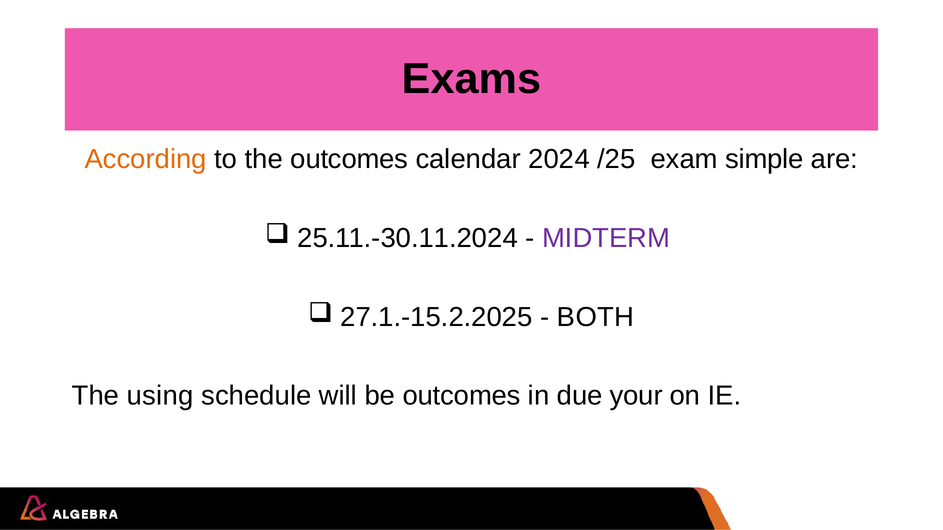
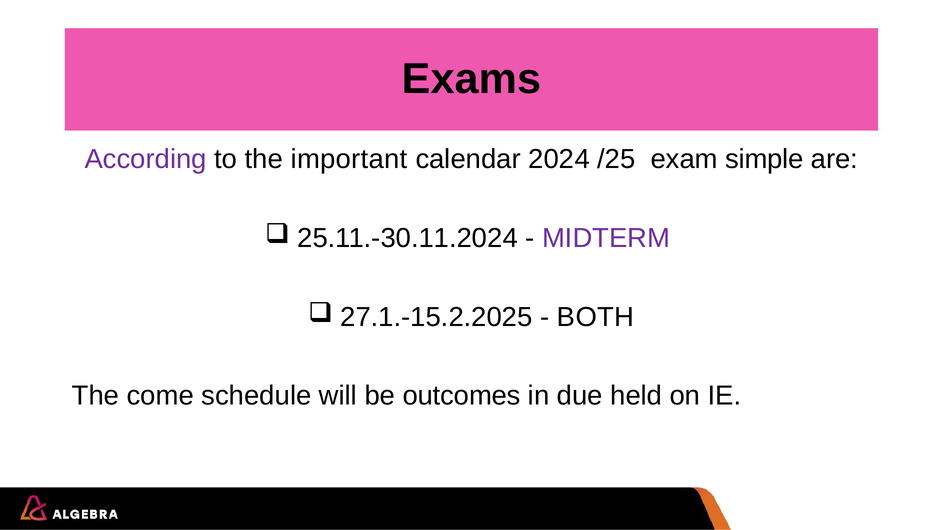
According colour: orange -> purple
the outcomes: outcomes -> important
using: using -> come
your: your -> held
